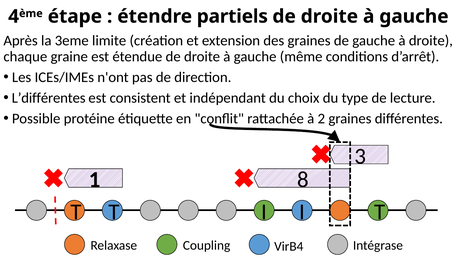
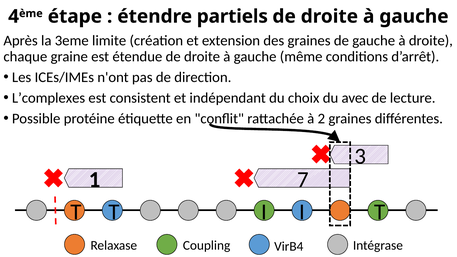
L’différentes: L’différentes -> L’complexes
type: type -> avec
8: 8 -> 7
